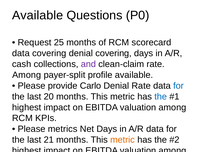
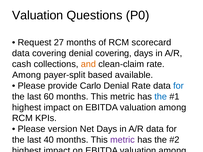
Available at (38, 15): Available -> Valuation
25: 25 -> 27
and colour: purple -> orange
profile: profile -> based
20: 20 -> 60
metrics: metrics -> version
21: 21 -> 40
metric at (123, 140) colour: orange -> purple
